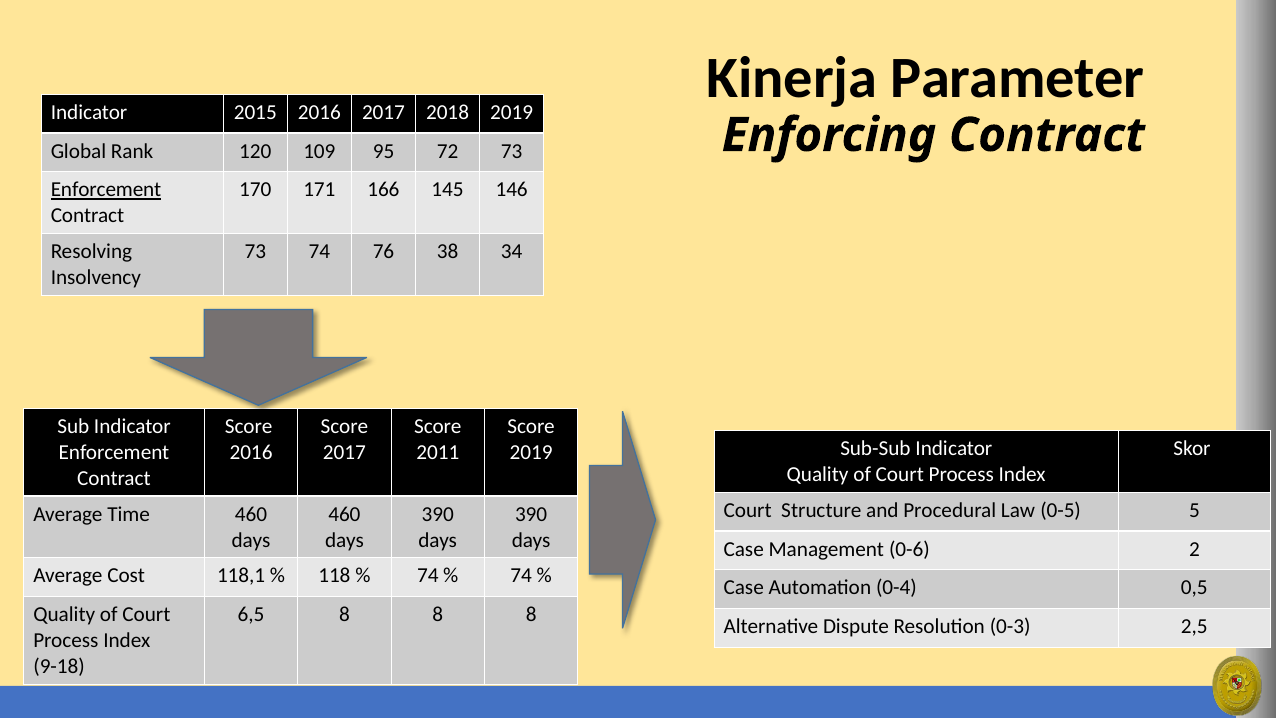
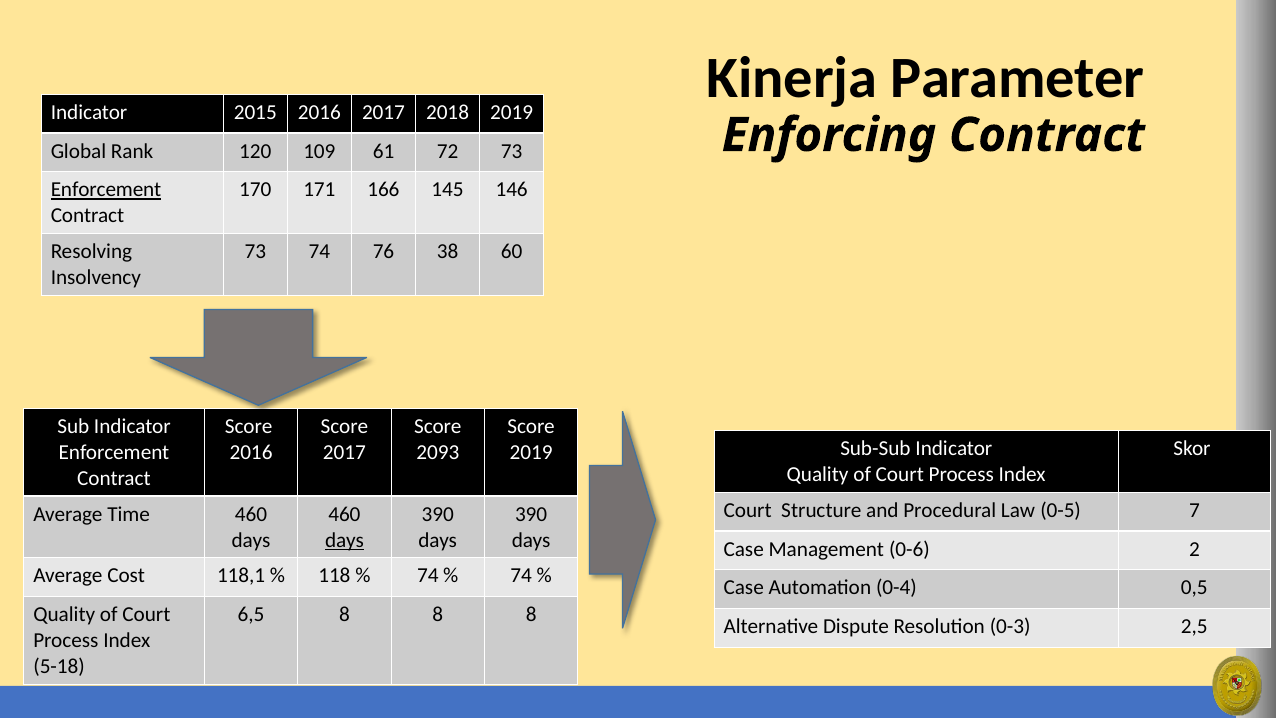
95: 95 -> 61
34: 34 -> 60
2011: 2011 -> 2093
5: 5 -> 7
days at (344, 540) underline: none -> present
9-18: 9-18 -> 5-18
